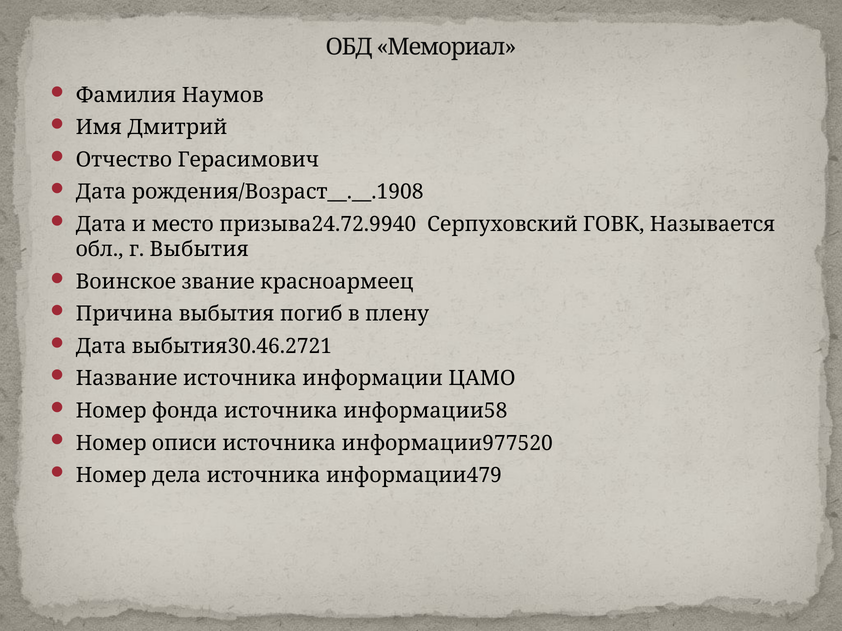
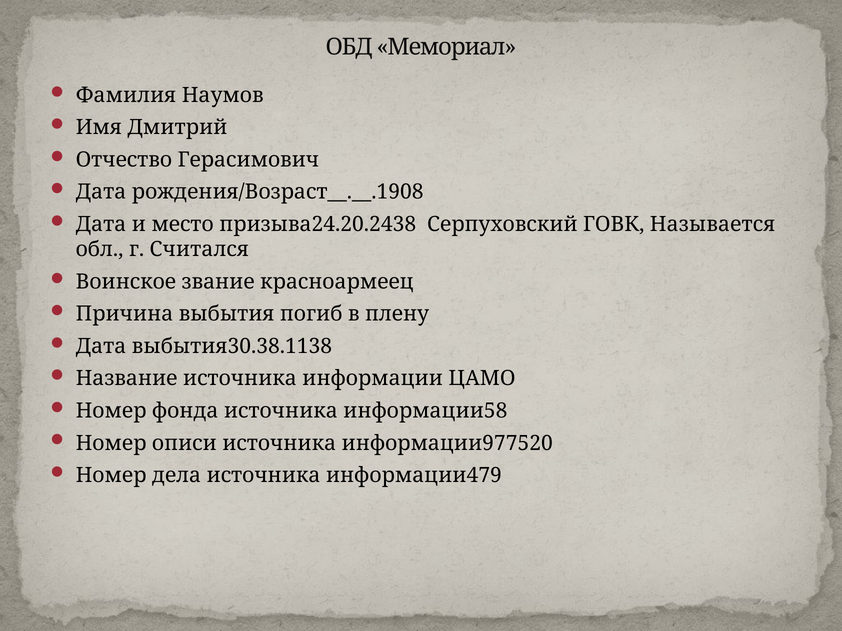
призыва24.72.9940: призыва24.72.9940 -> призыва24.20.2438
г Выбытия: Выбытия -> Считался
выбытия30.46.2721: выбытия30.46.2721 -> выбытия30.38.1138
